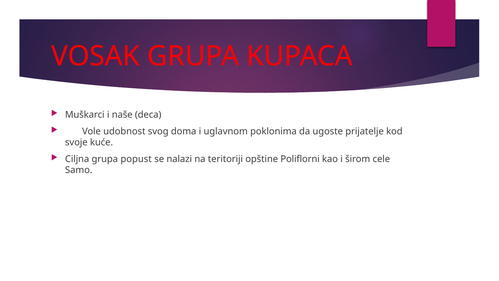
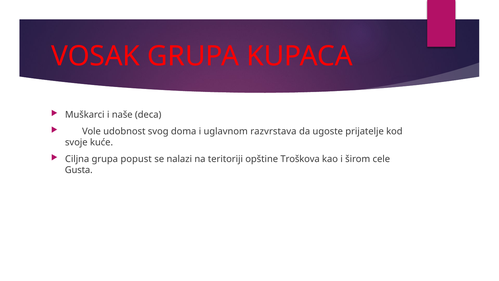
poklonima: poklonima -> razvrstava
Poliflorni: Poliflorni -> Troškova
Samo: Samo -> Gusta
